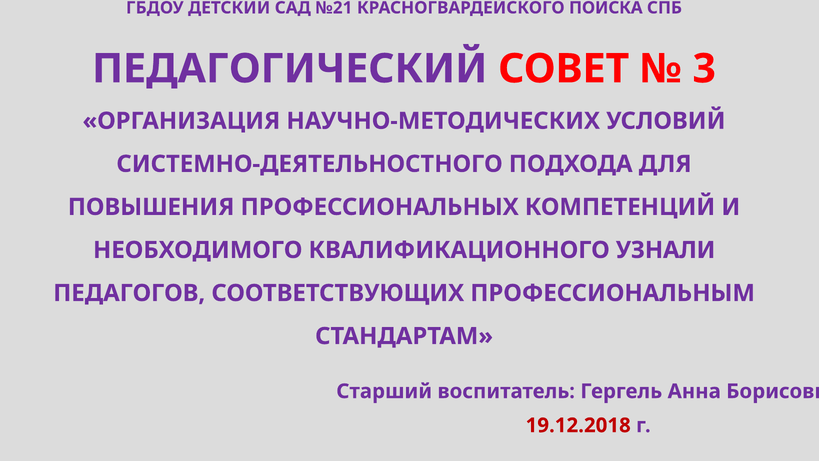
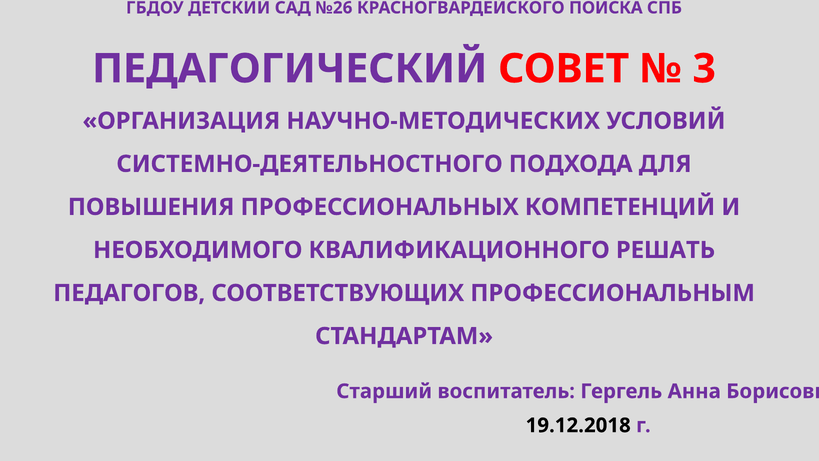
№21: №21 -> №26
УЗНАЛИ: УЗНАЛИ -> РЕШАТЬ
19.12.2018 colour: red -> black
